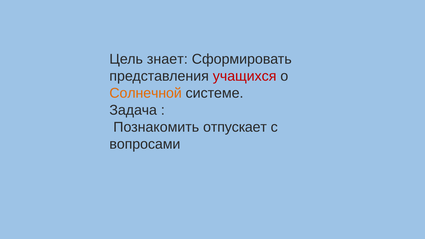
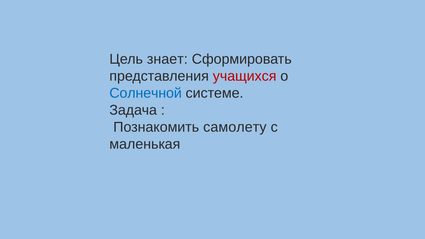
Солнечной colour: orange -> blue
отпускает: отпускает -> самолету
вопросами: вопросами -> маленькая
